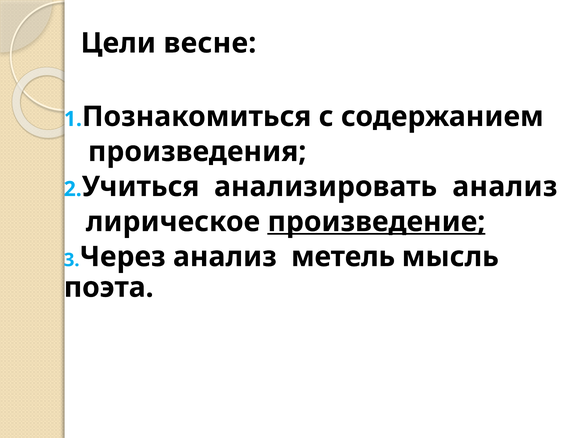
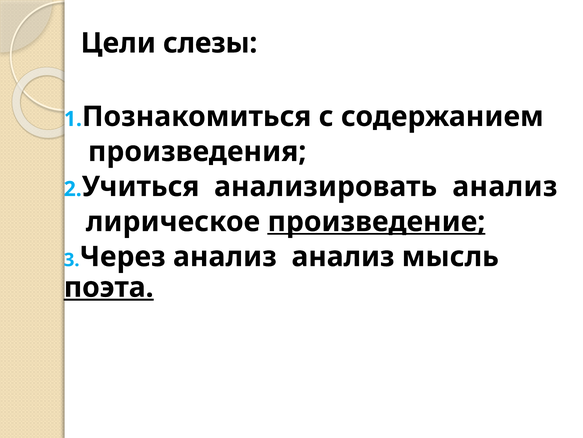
весне: весне -> слезы
анализ метель: метель -> анализ
поэта underline: none -> present
